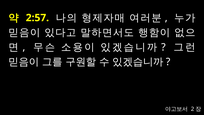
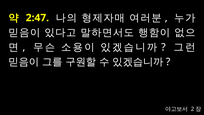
2:57: 2:57 -> 2:47
